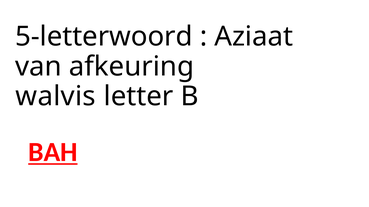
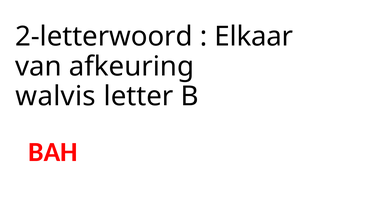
5-letterwoord: 5-letterwoord -> 2-letterwoord
Aziaat: Aziaat -> Elkaar
BAH underline: present -> none
